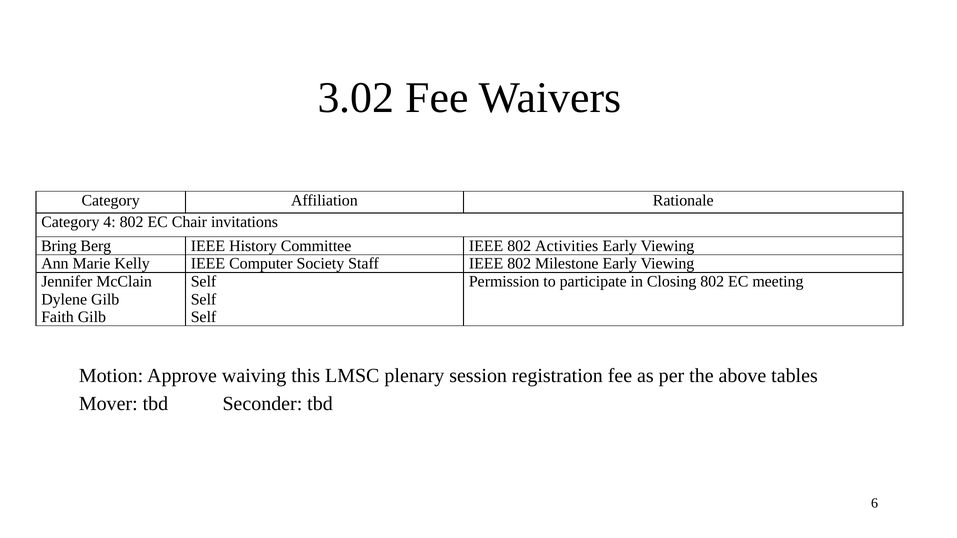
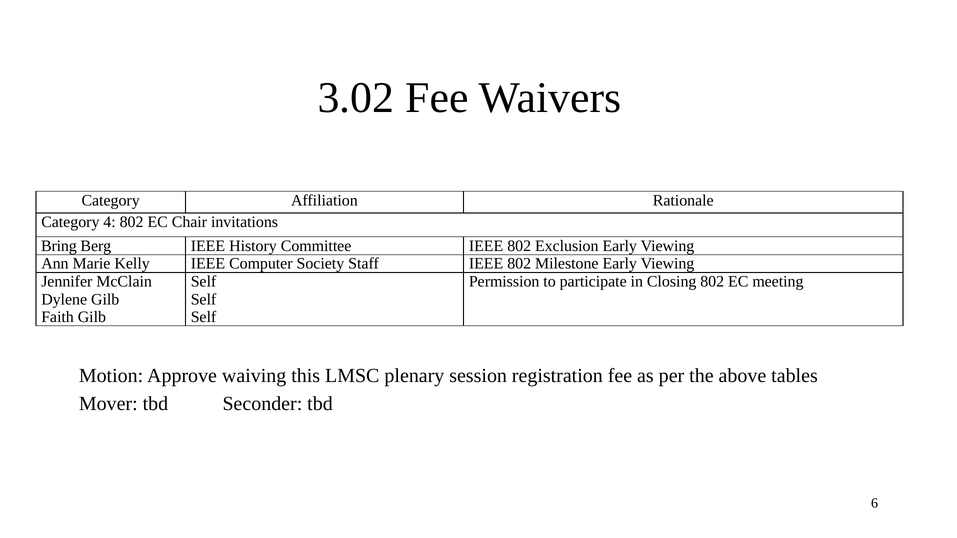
Activities: Activities -> Exclusion
